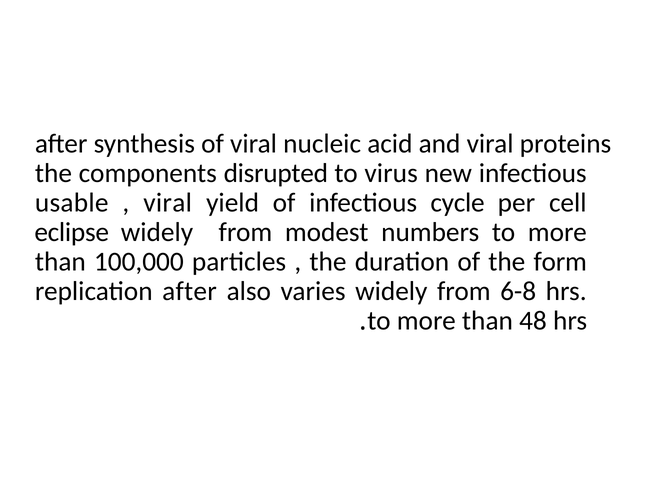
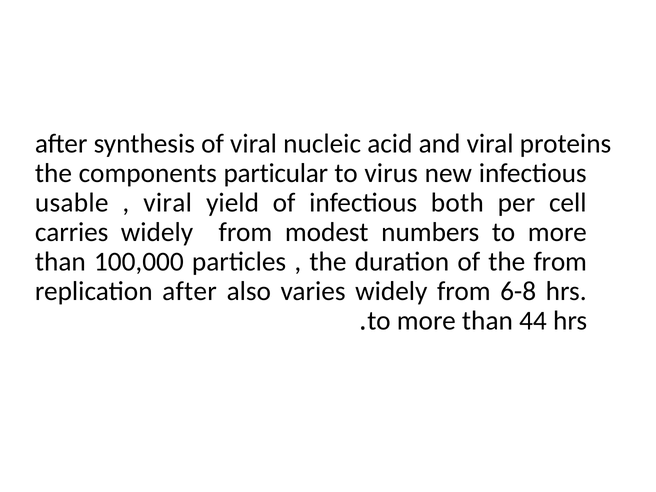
disrupted: disrupted -> particular
cycle: cycle -> both
eclipse: eclipse -> carries
the form: form -> from
48: 48 -> 44
